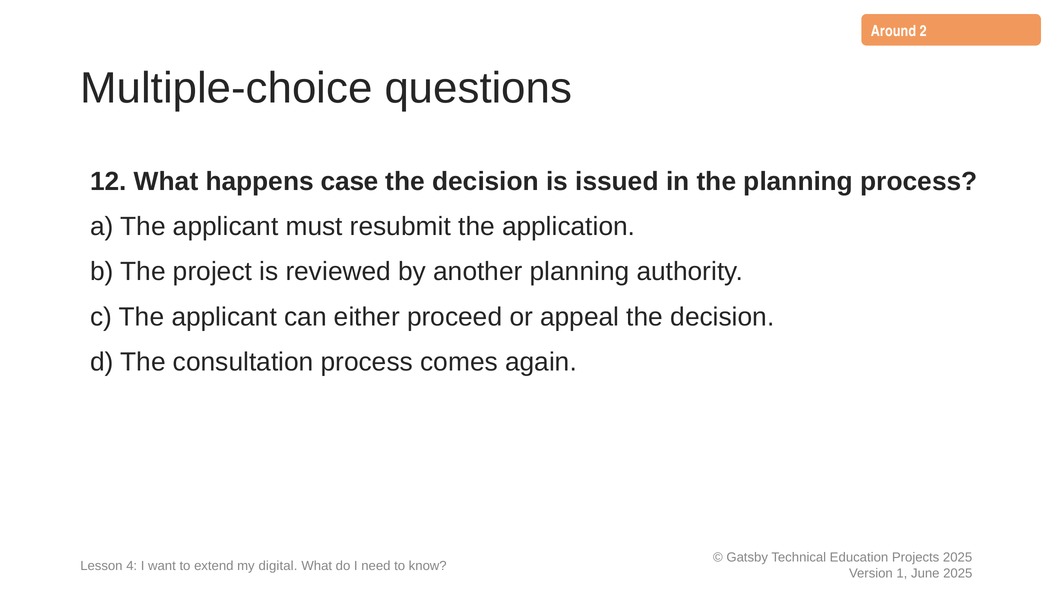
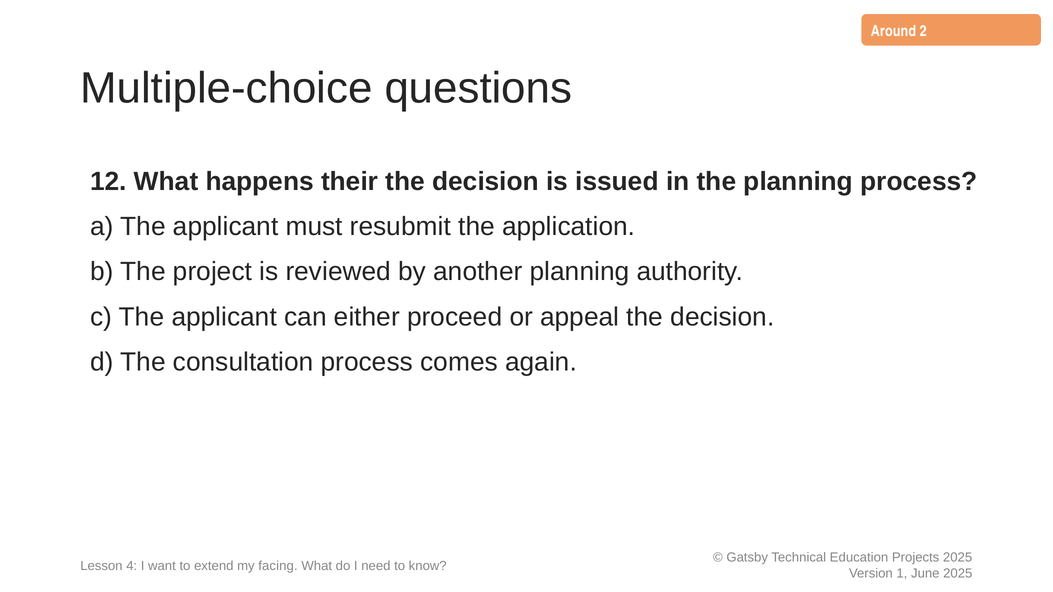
case: case -> their
digital: digital -> facing
